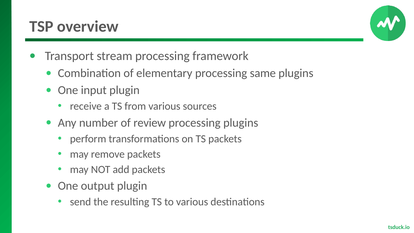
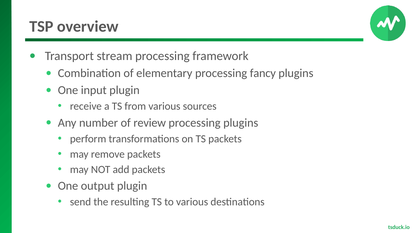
same: same -> fancy
